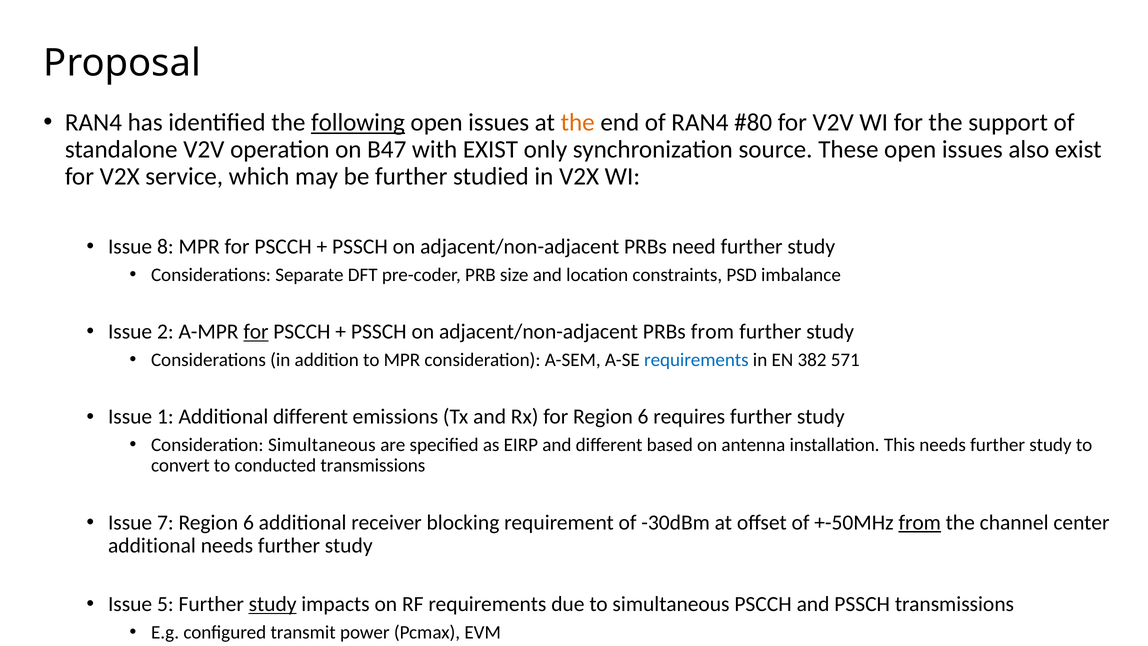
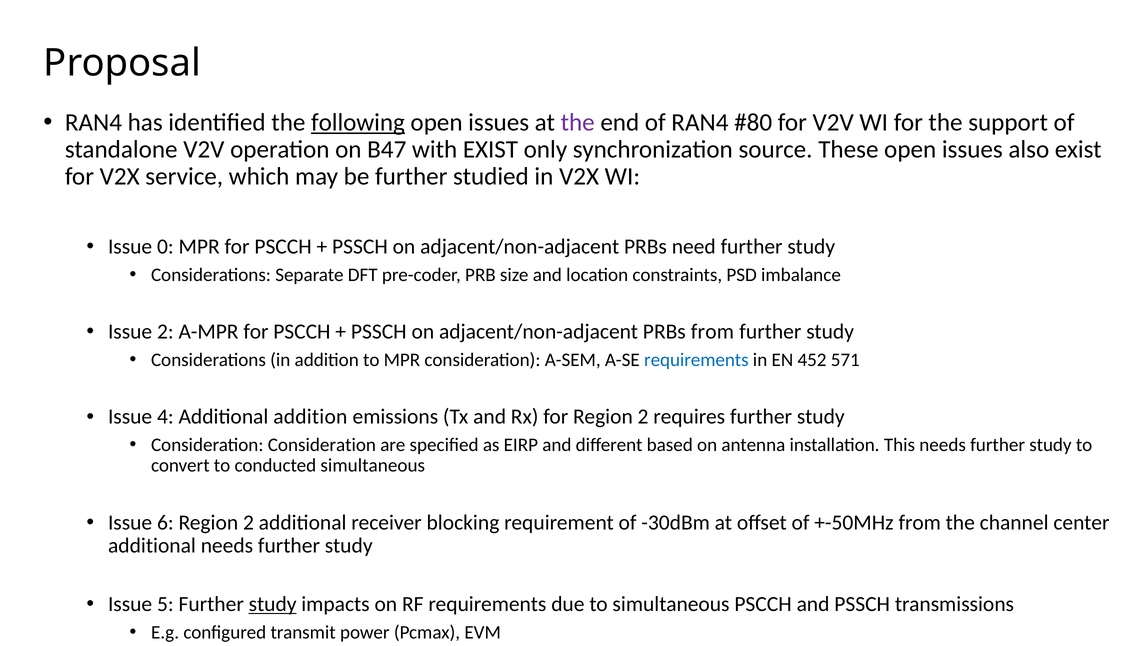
the at (578, 122) colour: orange -> purple
8: 8 -> 0
for at (256, 332) underline: present -> none
382: 382 -> 452
1: 1 -> 4
Additional different: different -> addition
for Region 6: 6 -> 2
Consideration Simultaneous: Simultaneous -> Consideration
conducted transmissions: transmissions -> simultaneous
7: 7 -> 6
6 at (248, 522): 6 -> 2
from at (920, 522) underline: present -> none
